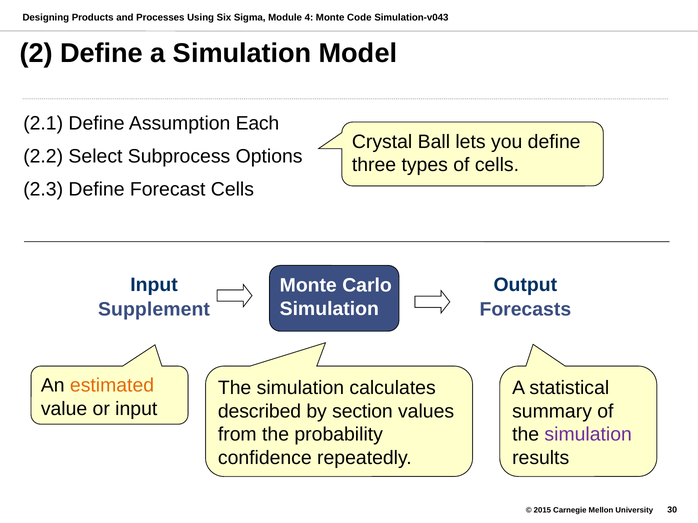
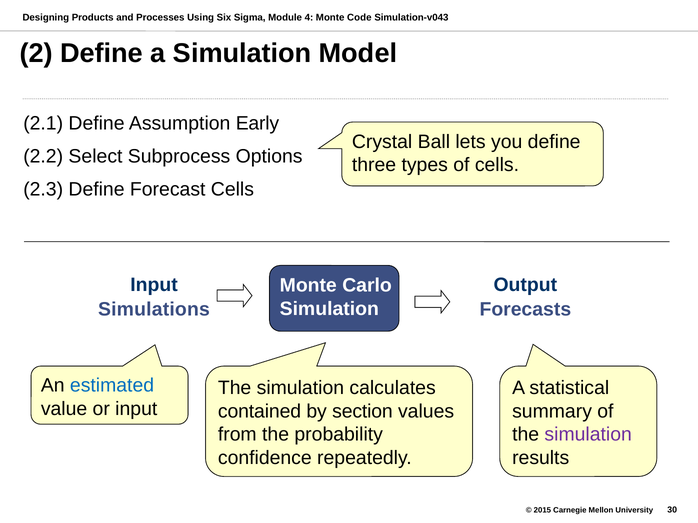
Each: Each -> Early
Supplement: Supplement -> Simulations
estimated colour: orange -> blue
described: described -> contained
